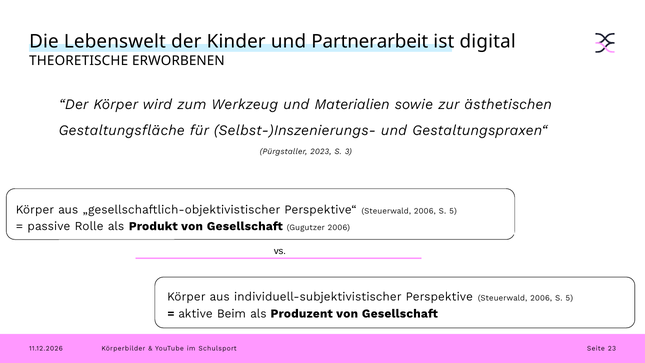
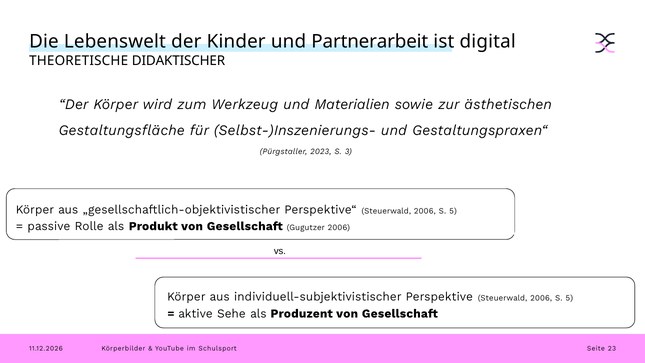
ERWORBENEN: ERWORBENEN -> DIDAKTISCHER
Beim: Beim -> Sehe
